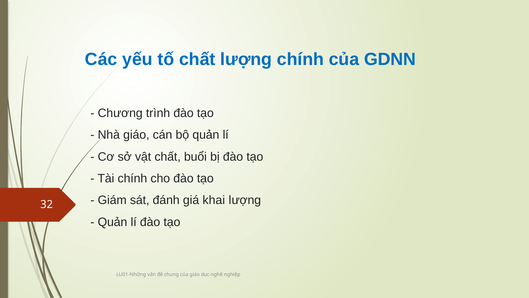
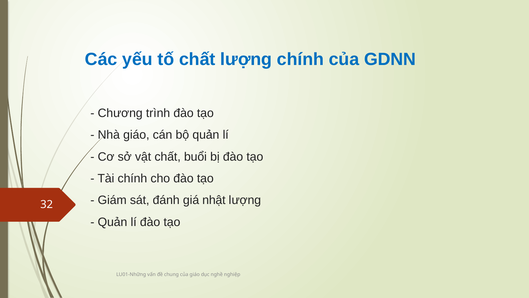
khai: khai -> nhật
